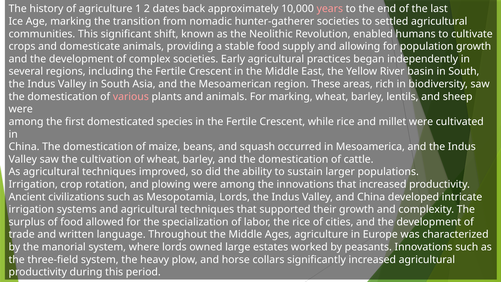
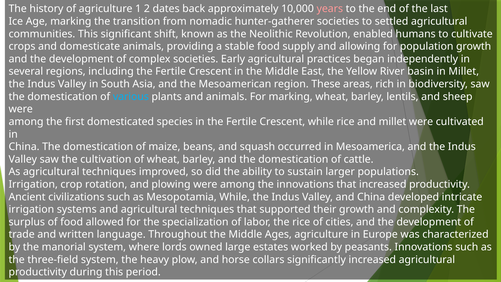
basin in South: South -> Millet
various colour: pink -> light blue
Mesopotamia Lords: Lords -> While
